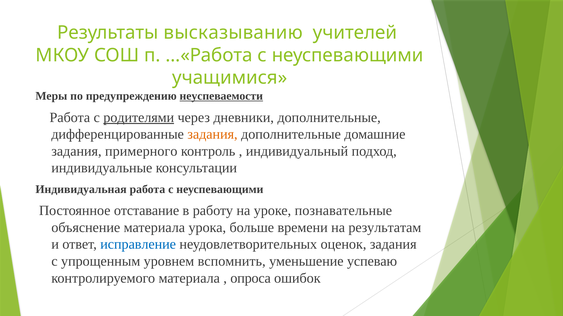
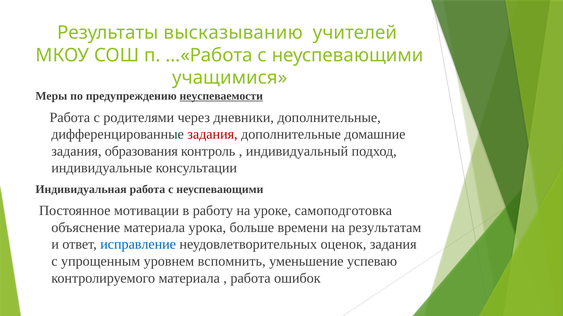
родителями underline: present -> none
задания at (212, 135) colour: orange -> red
примерного: примерного -> образования
отставание: отставание -> мотивации
познавательные: познавательные -> самоподготовка
опроса at (251, 279): опроса -> работа
